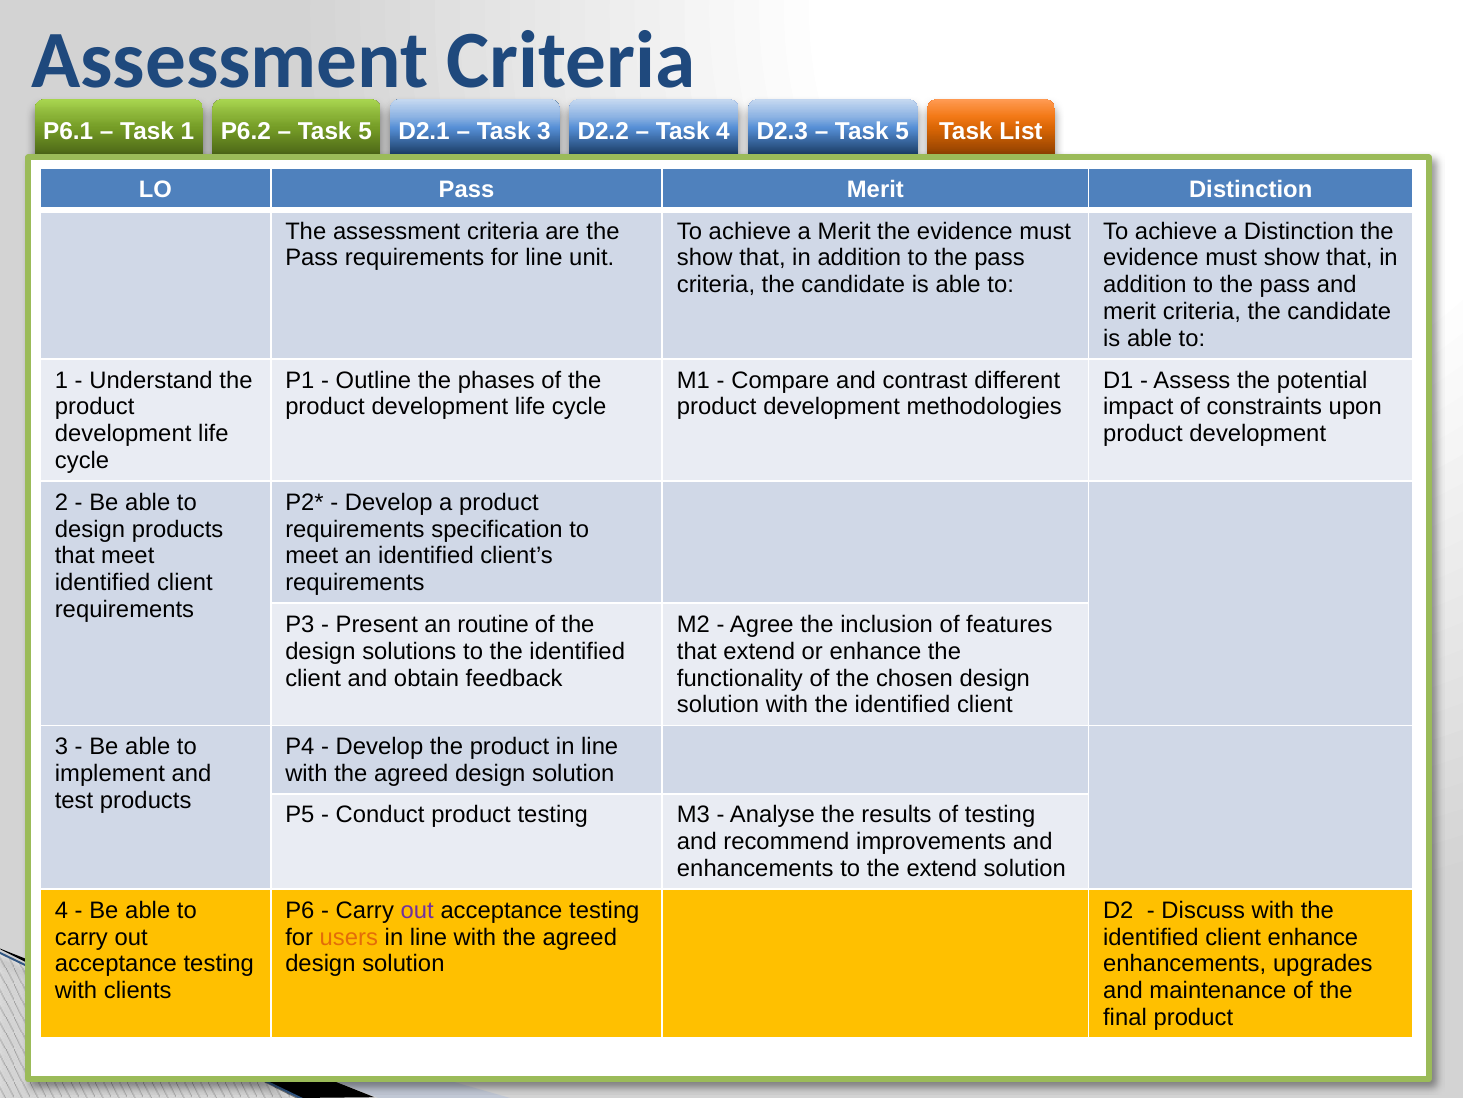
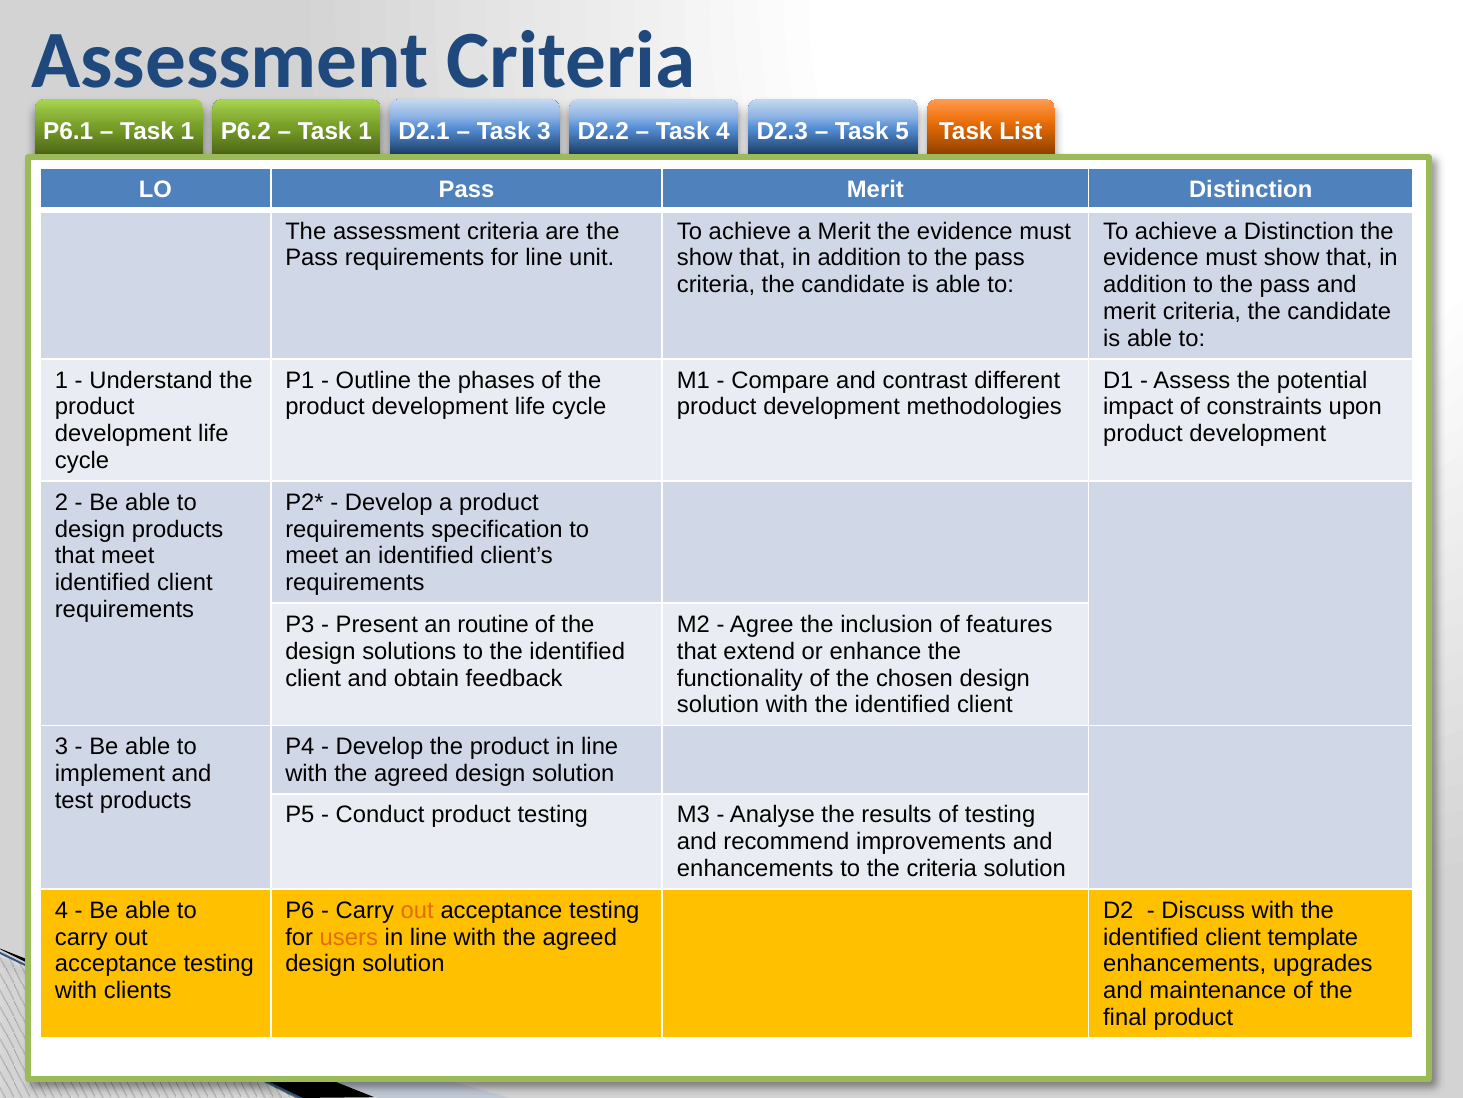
5 at (365, 131): 5 -> 1
the extend: extend -> criteria
out at (417, 910) colour: purple -> orange
client enhance: enhance -> template
